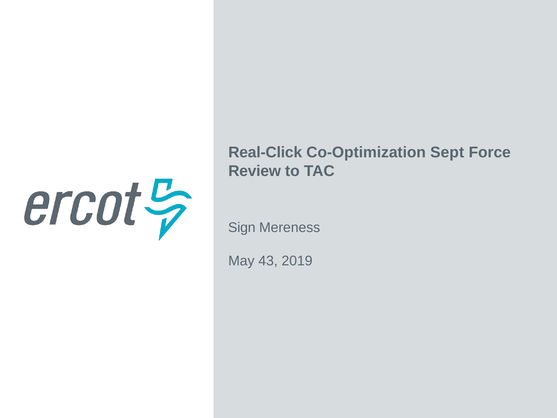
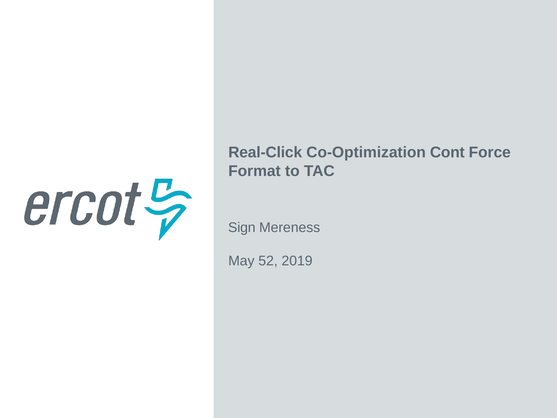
Sept: Sept -> Cont
Review: Review -> Format
43: 43 -> 52
